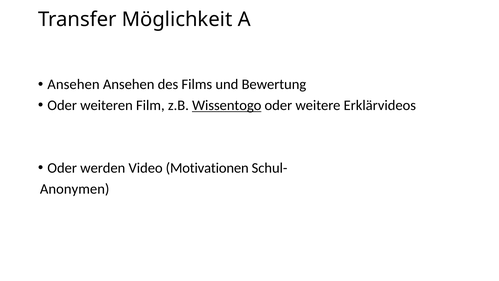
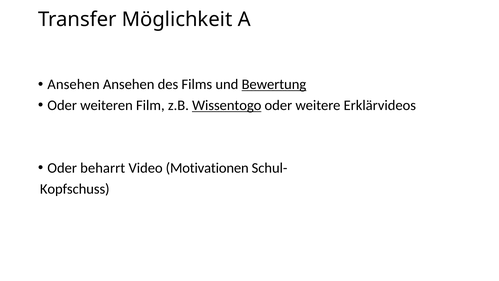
Bewertung underline: none -> present
werden: werden -> beharrt
Anonymen: Anonymen -> Kopfschuss
